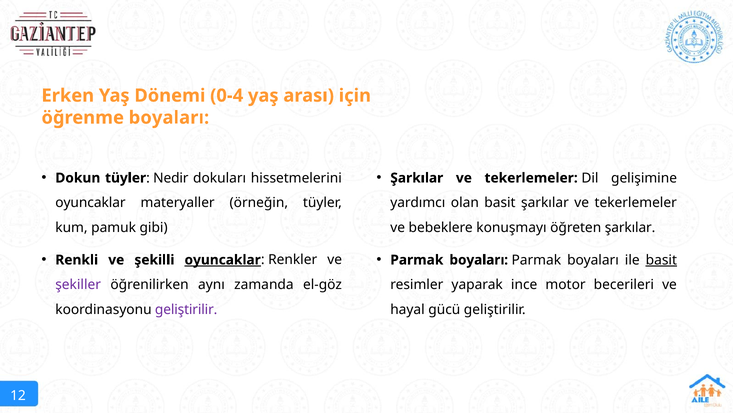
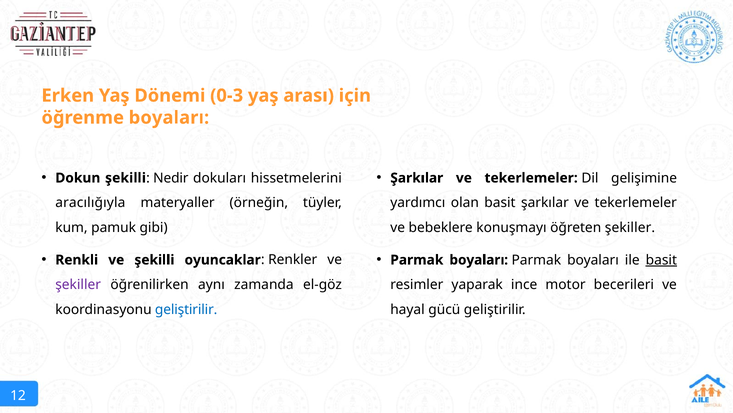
0-4: 0-4 -> 0-3
Dokun tüyler: tüyler -> şekilli
oyuncaklar at (90, 202): oyuncaklar -> aracılığıyla
öğreten şarkılar: şarkılar -> şekiller
oyuncaklar at (223, 260) underline: present -> none
geliştirilir at (186, 309) colour: purple -> blue
